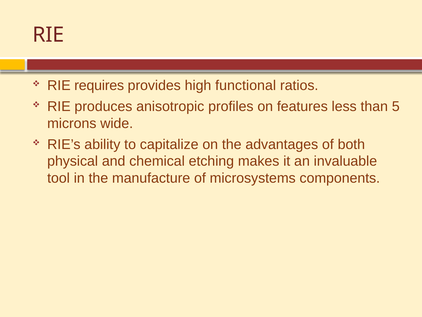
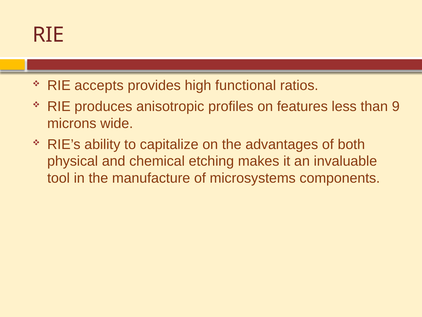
requires: requires -> accepts
5: 5 -> 9
